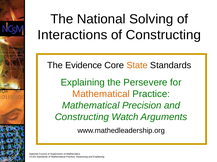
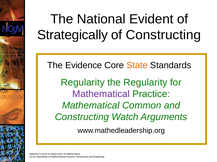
Solving: Solving -> Evident
Interactions: Interactions -> Strategically
Explaining at (83, 83): Explaining -> Regularity
the Persevere: Persevere -> Regularity
Mathematical at (101, 94) colour: orange -> purple
Precision: Precision -> Common
